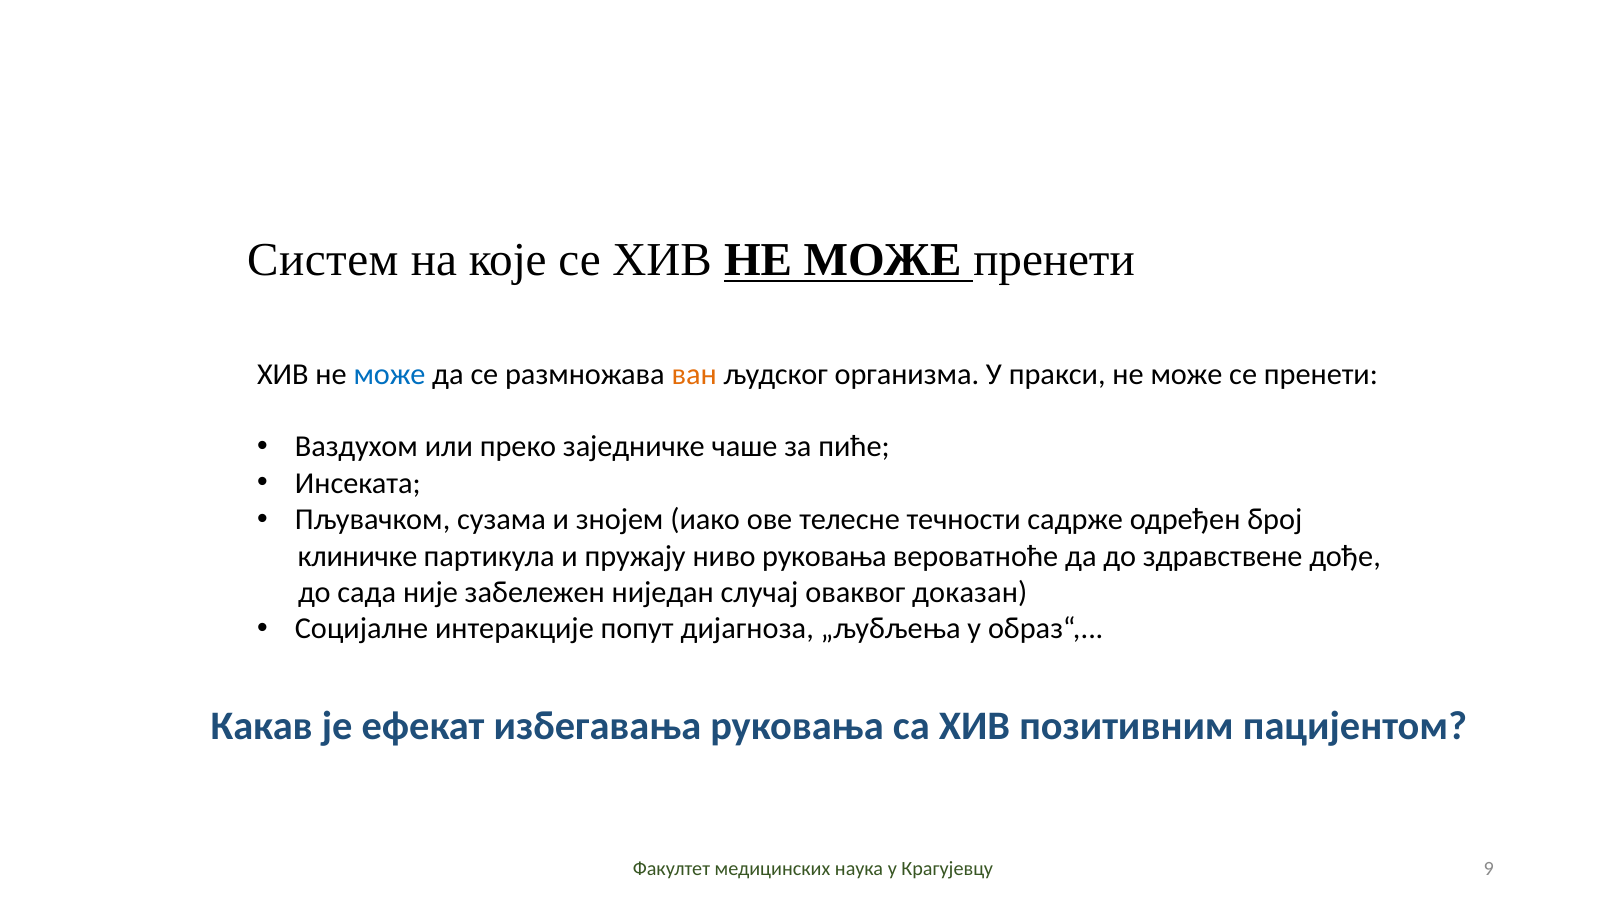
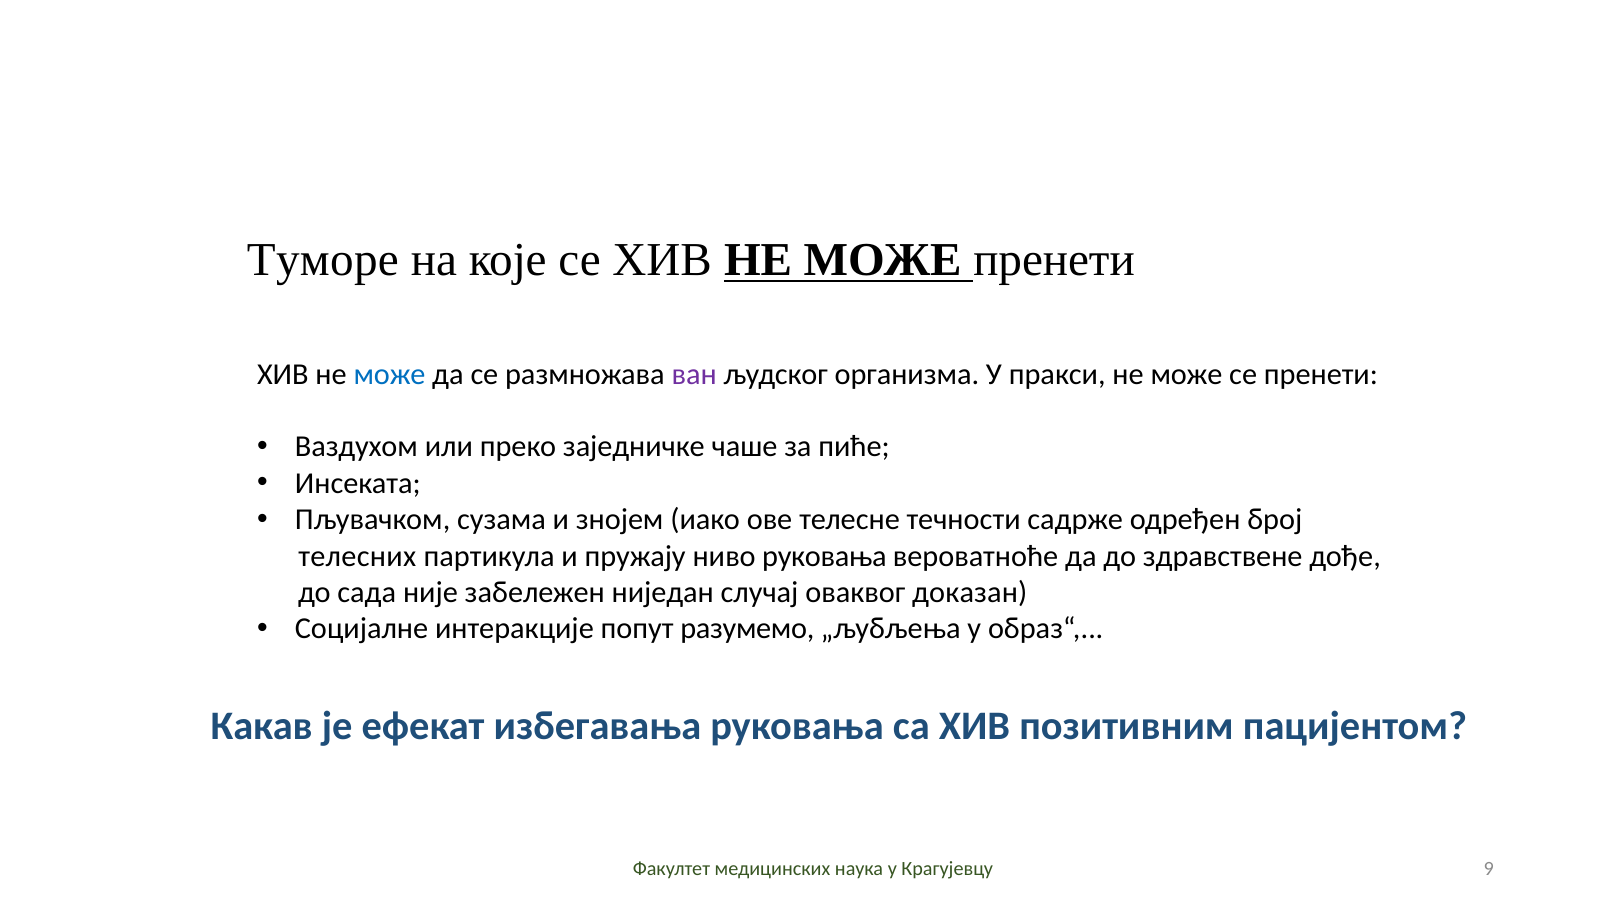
Систем: Систем -> Туморе
ван colour: orange -> purple
клиничке: клиничке -> телесних
дијагноза: дијагноза -> разумемо
